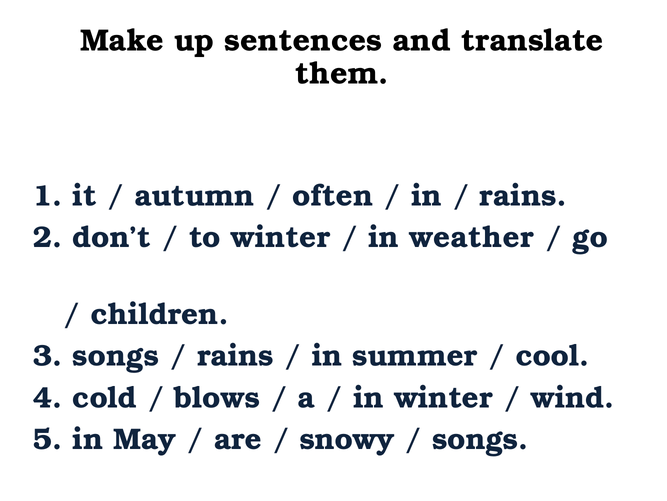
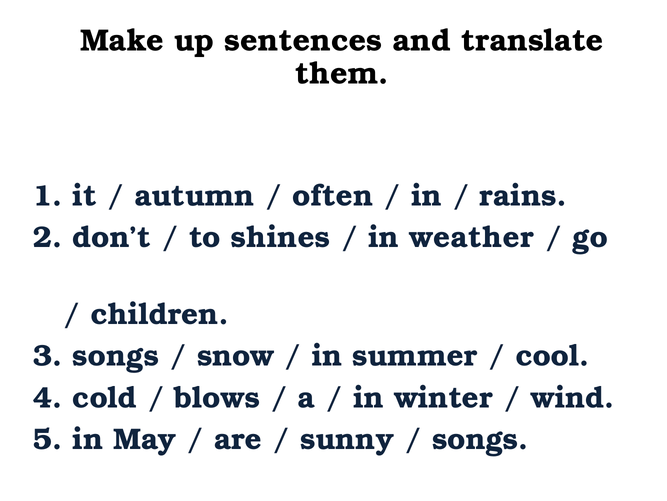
to winter: winter -> shines
rains at (235, 356): rains -> snow
snowy: snowy -> sunny
